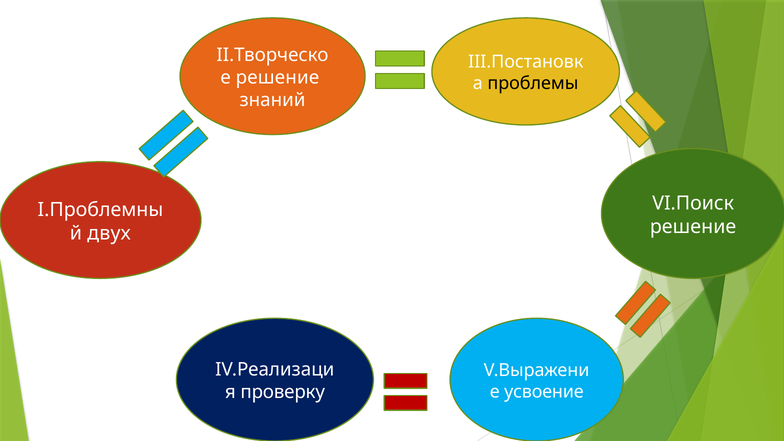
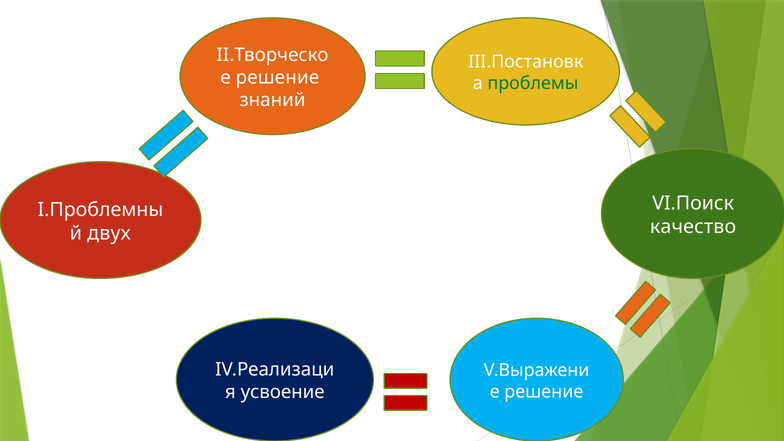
проблемы colour: black -> green
решение at (693, 227): решение -> качество
усвоение at (544, 392): усвоение -> решение
проверку: проверку -> усвоение
